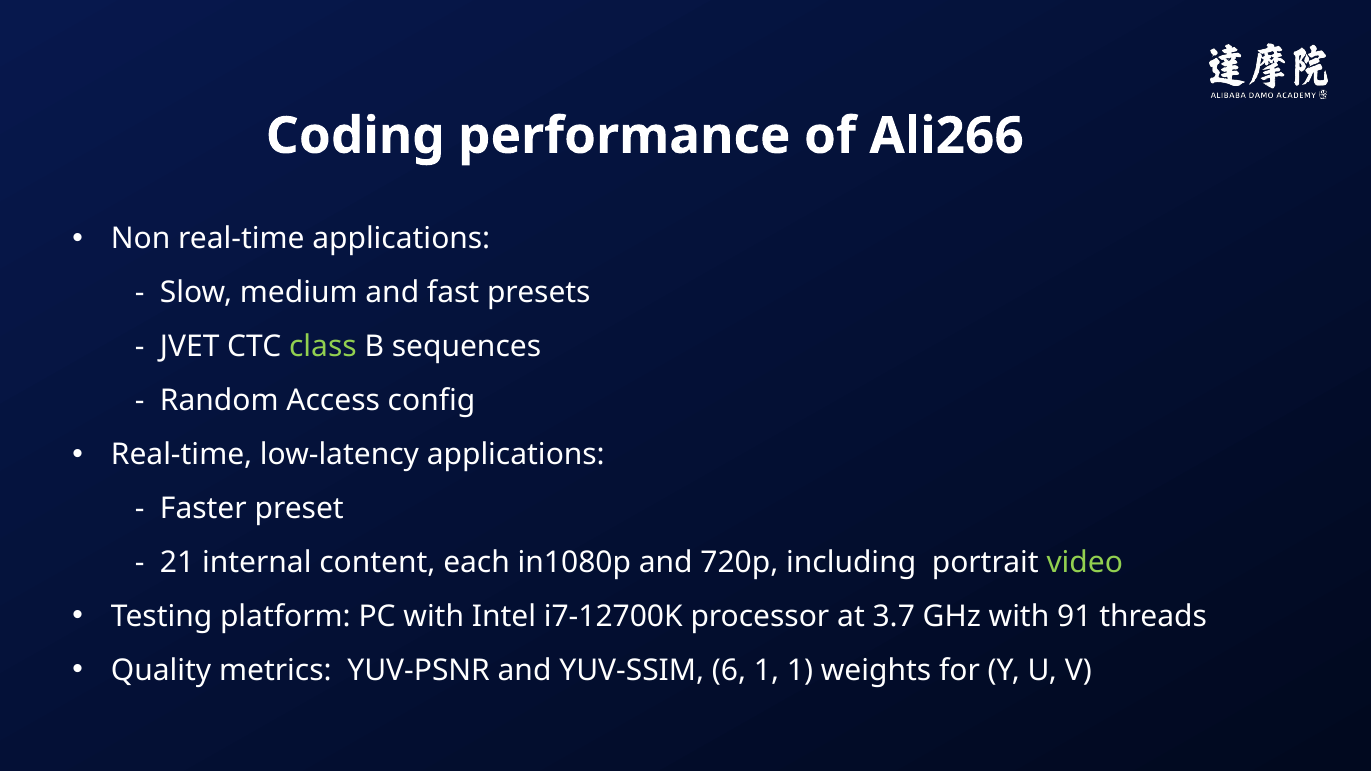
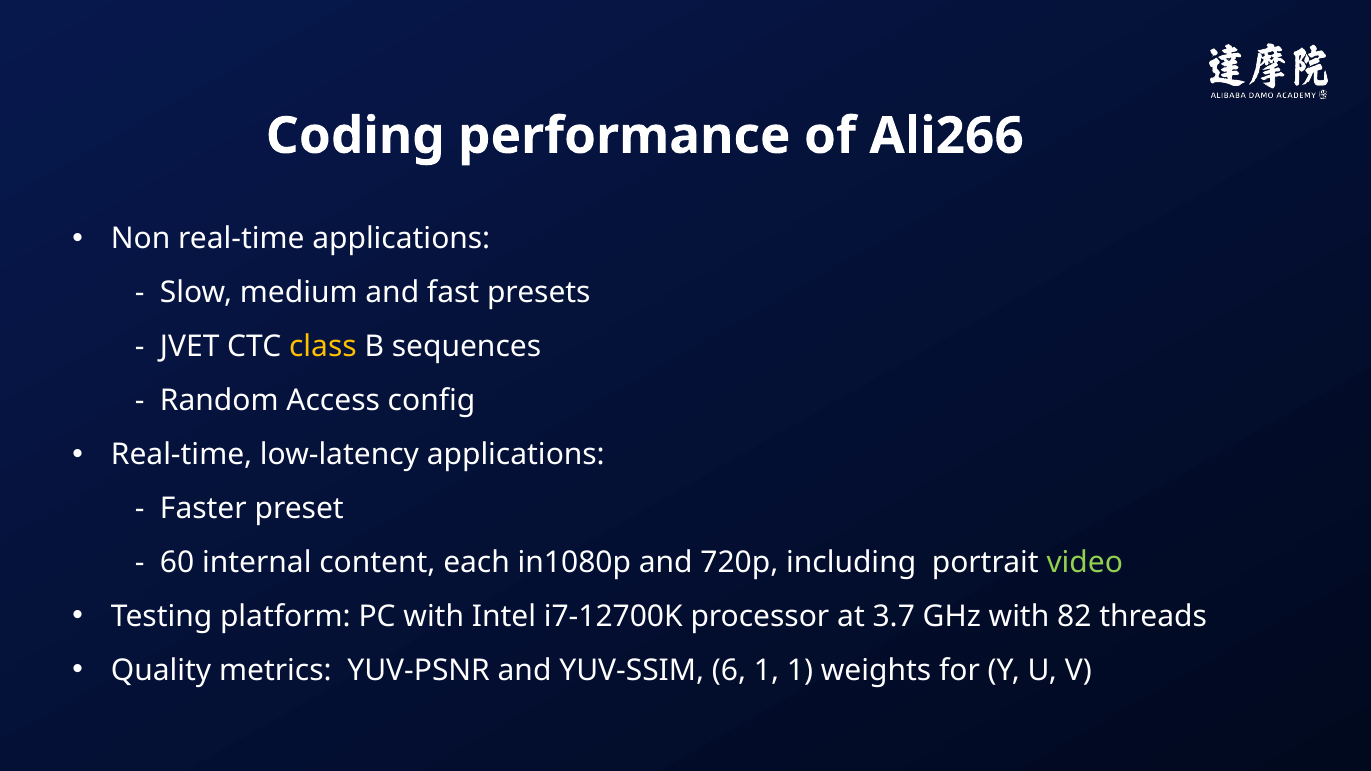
class colour: light green -> yellow
21: 21 -> 60
91: 91 -> 82
